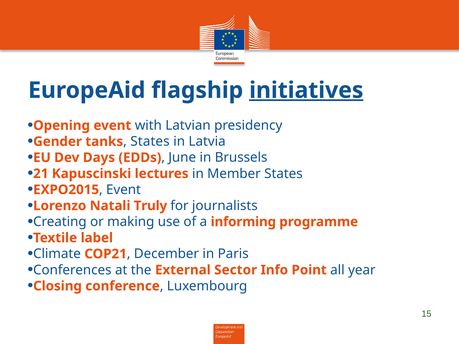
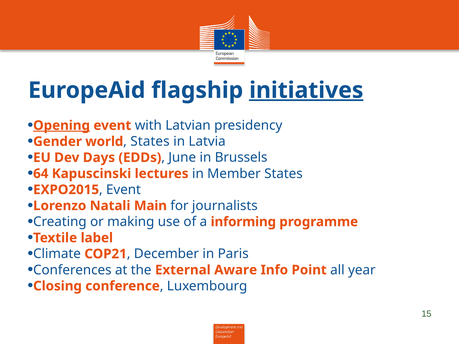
Opening underline: none -> present
tanks: tanks -> world
21: 21 -> 64
Truly: Truly -> Main
Sector: Sector -> Aware
